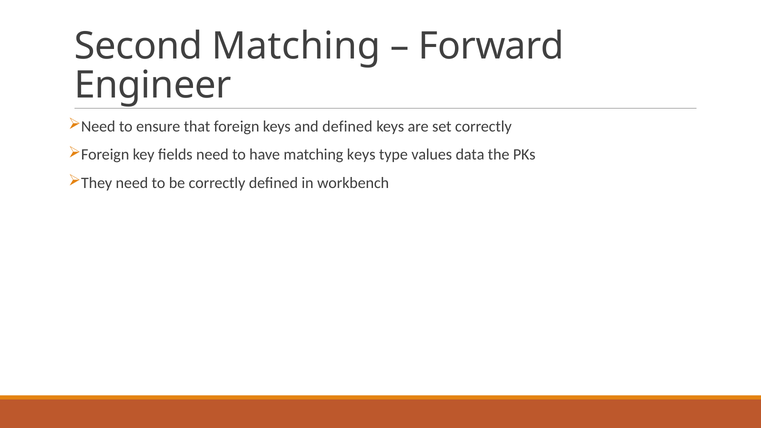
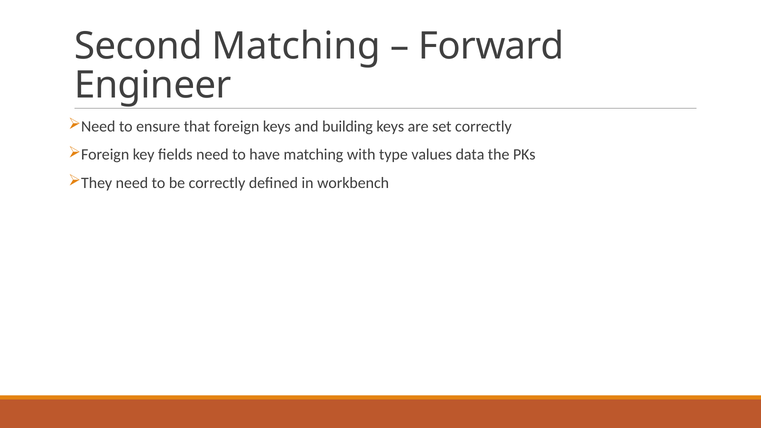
and defined: defined -> building
matching keys: keys -> with
